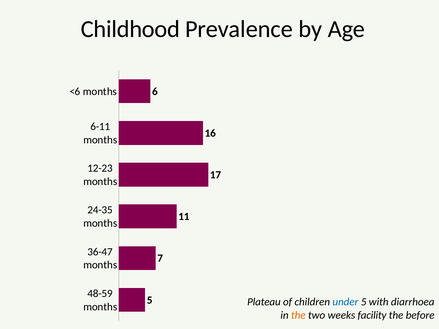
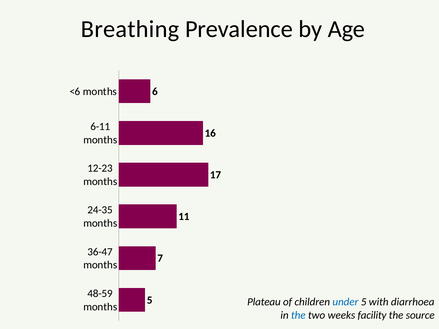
Childhood: Childhood -> Breathing
the at (298, 315) colour: orange -> blue
before: before -> source
